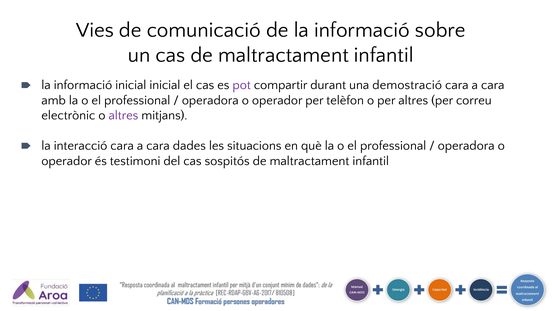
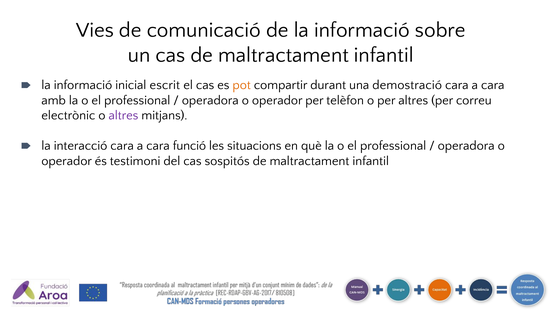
inicial inicial: inicial -> escrit
pot colour: purple -> orange
dades: dades -> funció
